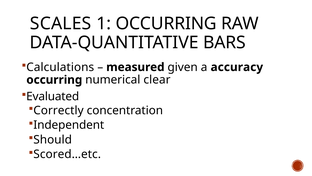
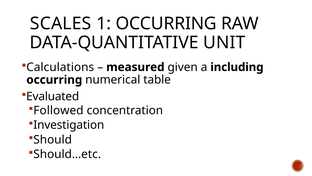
BARS: BARS -> UNIT
accuracy: accuracy -> including
clear: clear -> table
Correctly: Correctly -> Followed
Independent: Independent -> Investigation
Scored…etc: Scored…etc -> Should…etc
